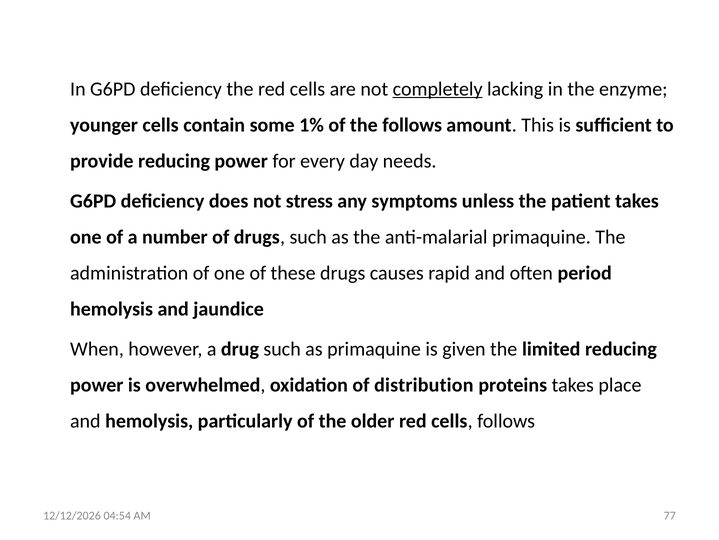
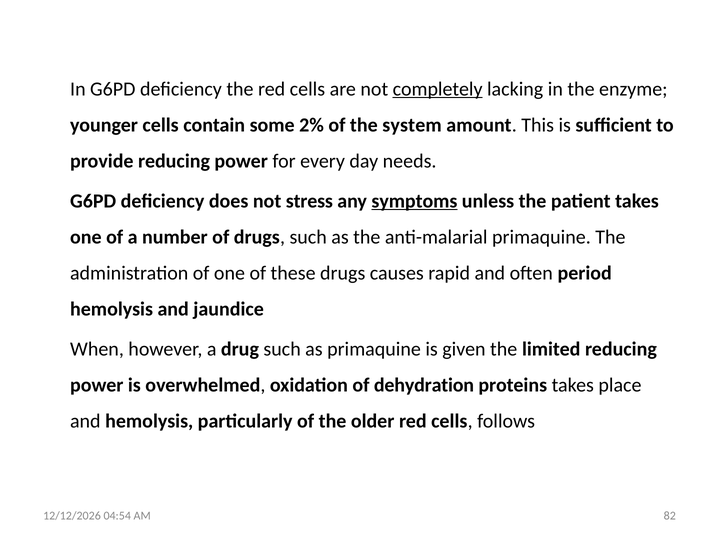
1%: 1% -> 2%
the follows: follows -> system
symptoms underline: none -> present
distribution: distribution -> dehydration
77: 77 -> 82
